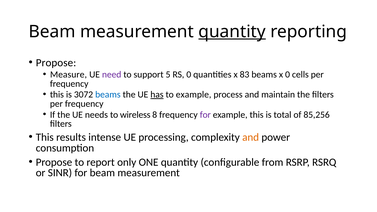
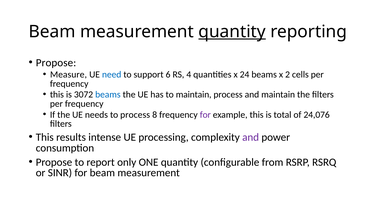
need colour: purple -> blue
5: 5 -> 6
RS 0: 0 -> 4
83: 83 -> 24
x 0: 0 -> 2
has underline: present -> none
to example: example -> maintain
to wireless: wireless -> process
85,256: 85,256 -> 24,076
and at (251, 137) colour: orange -> purple
